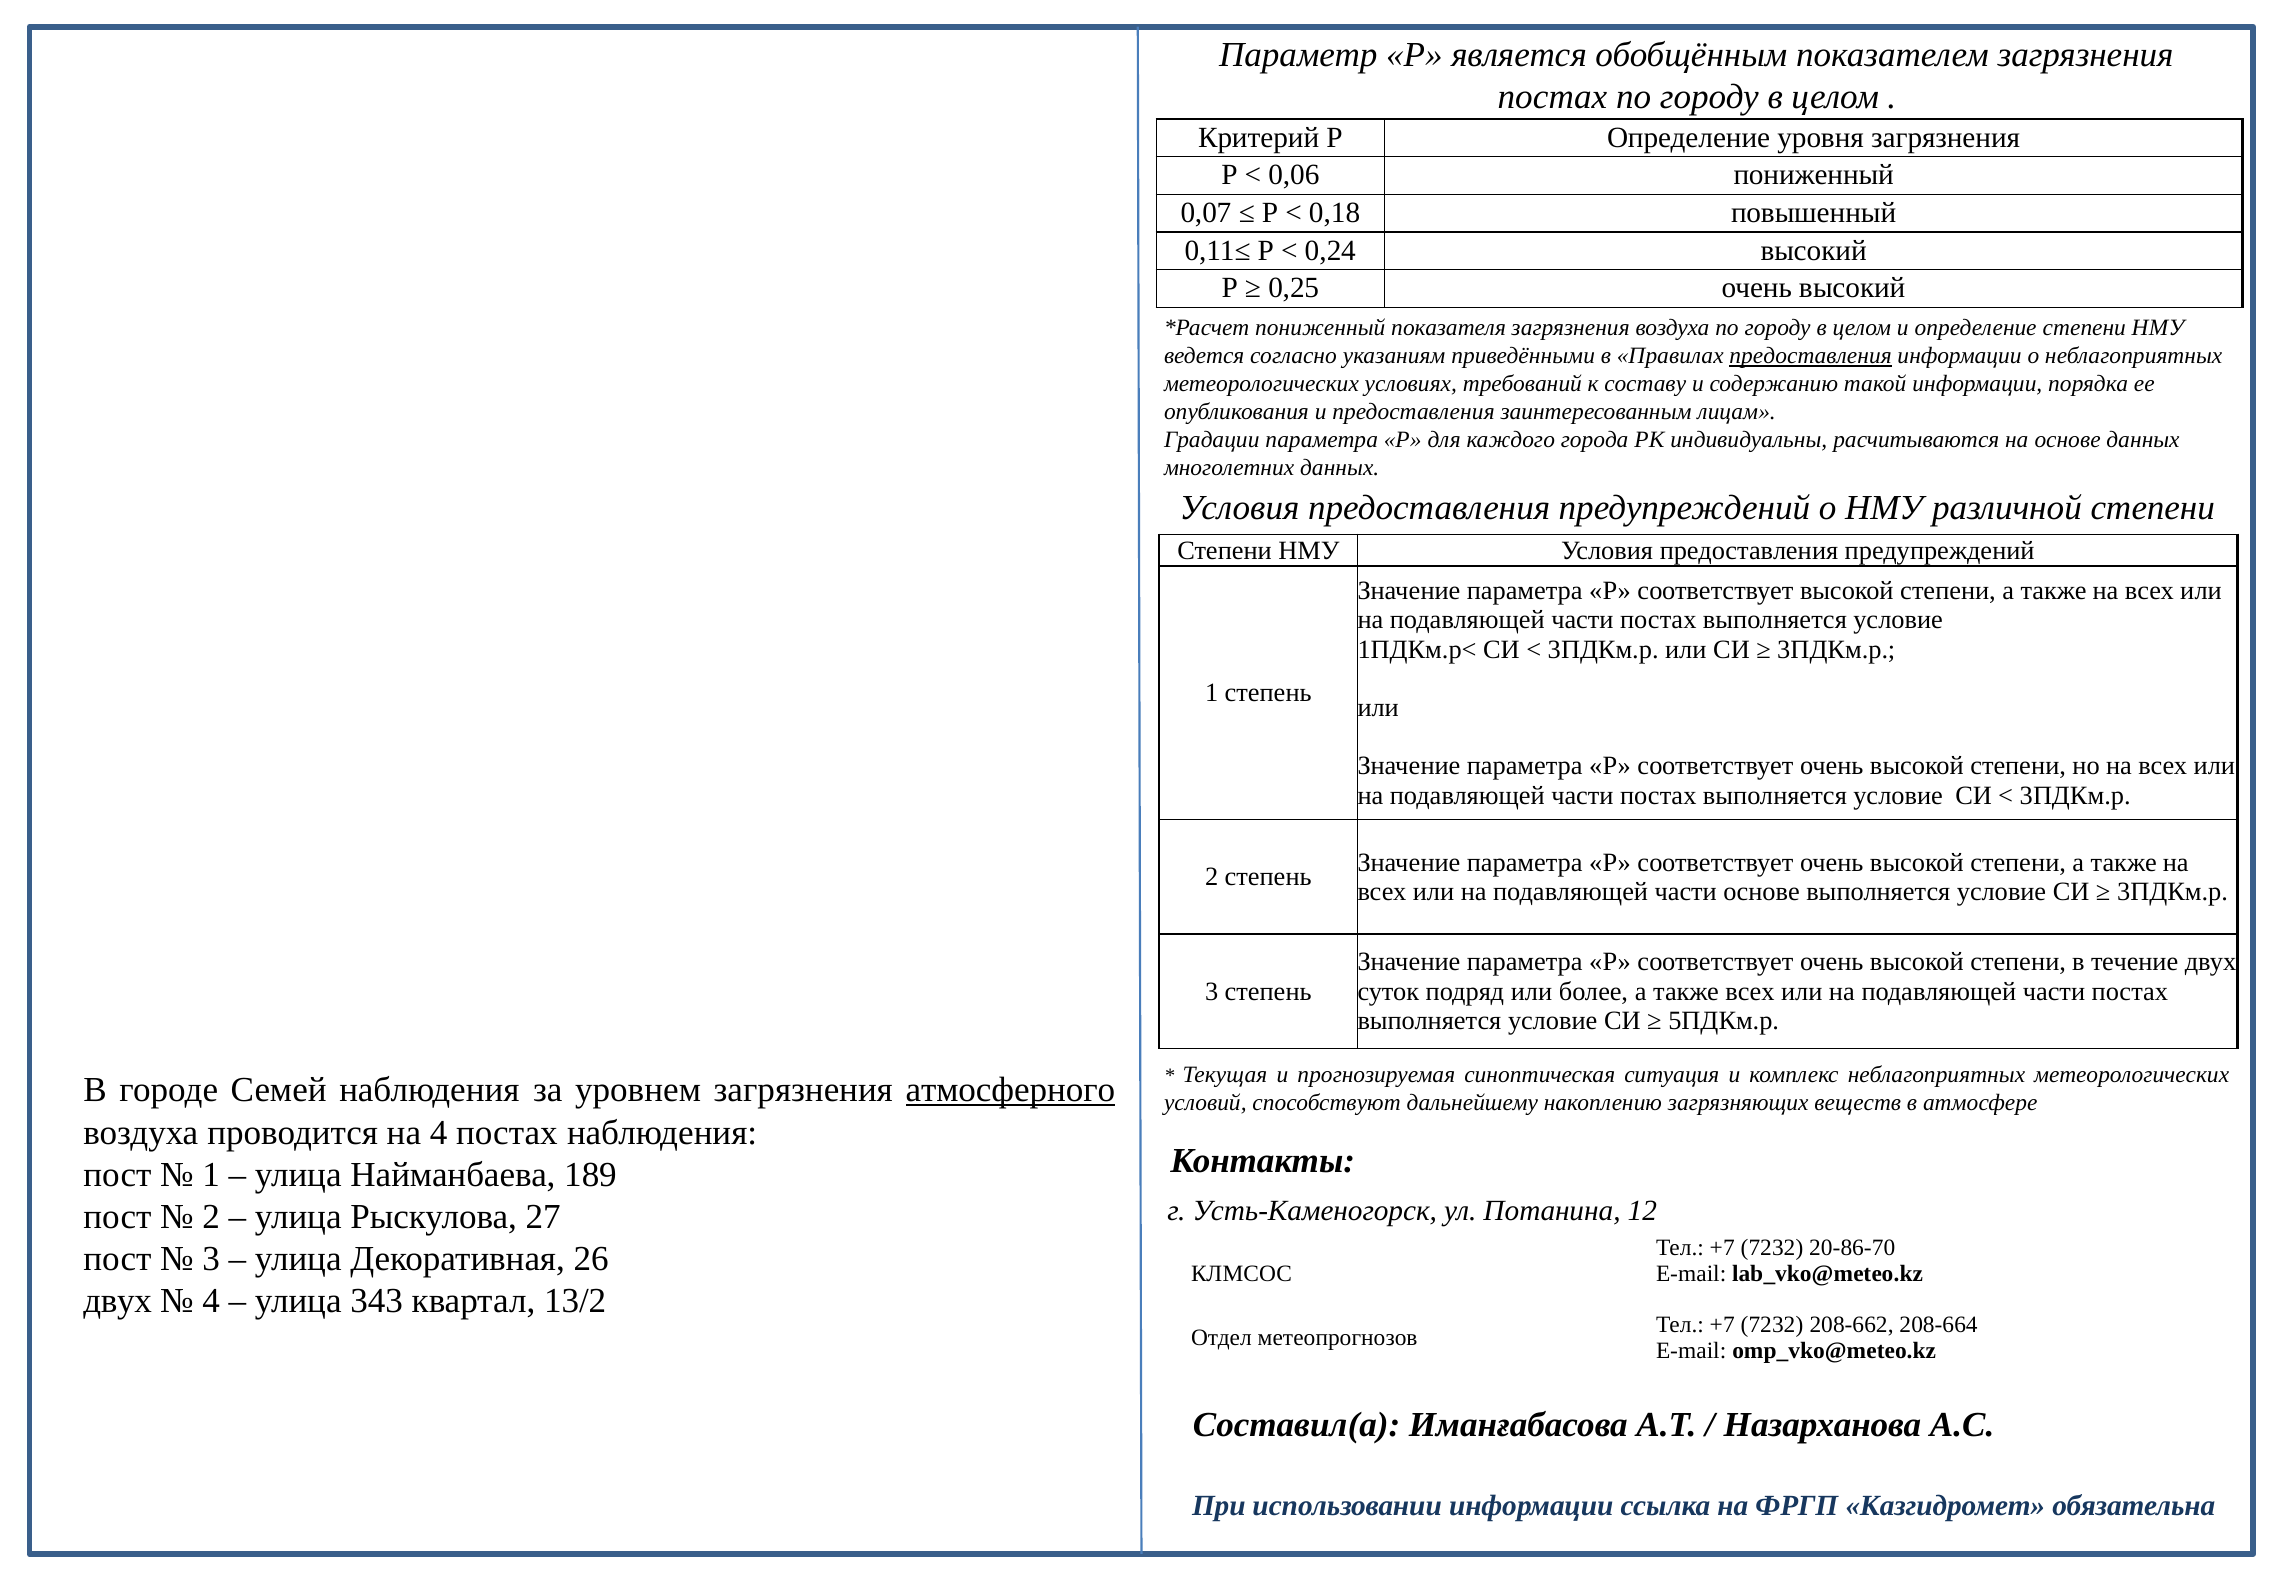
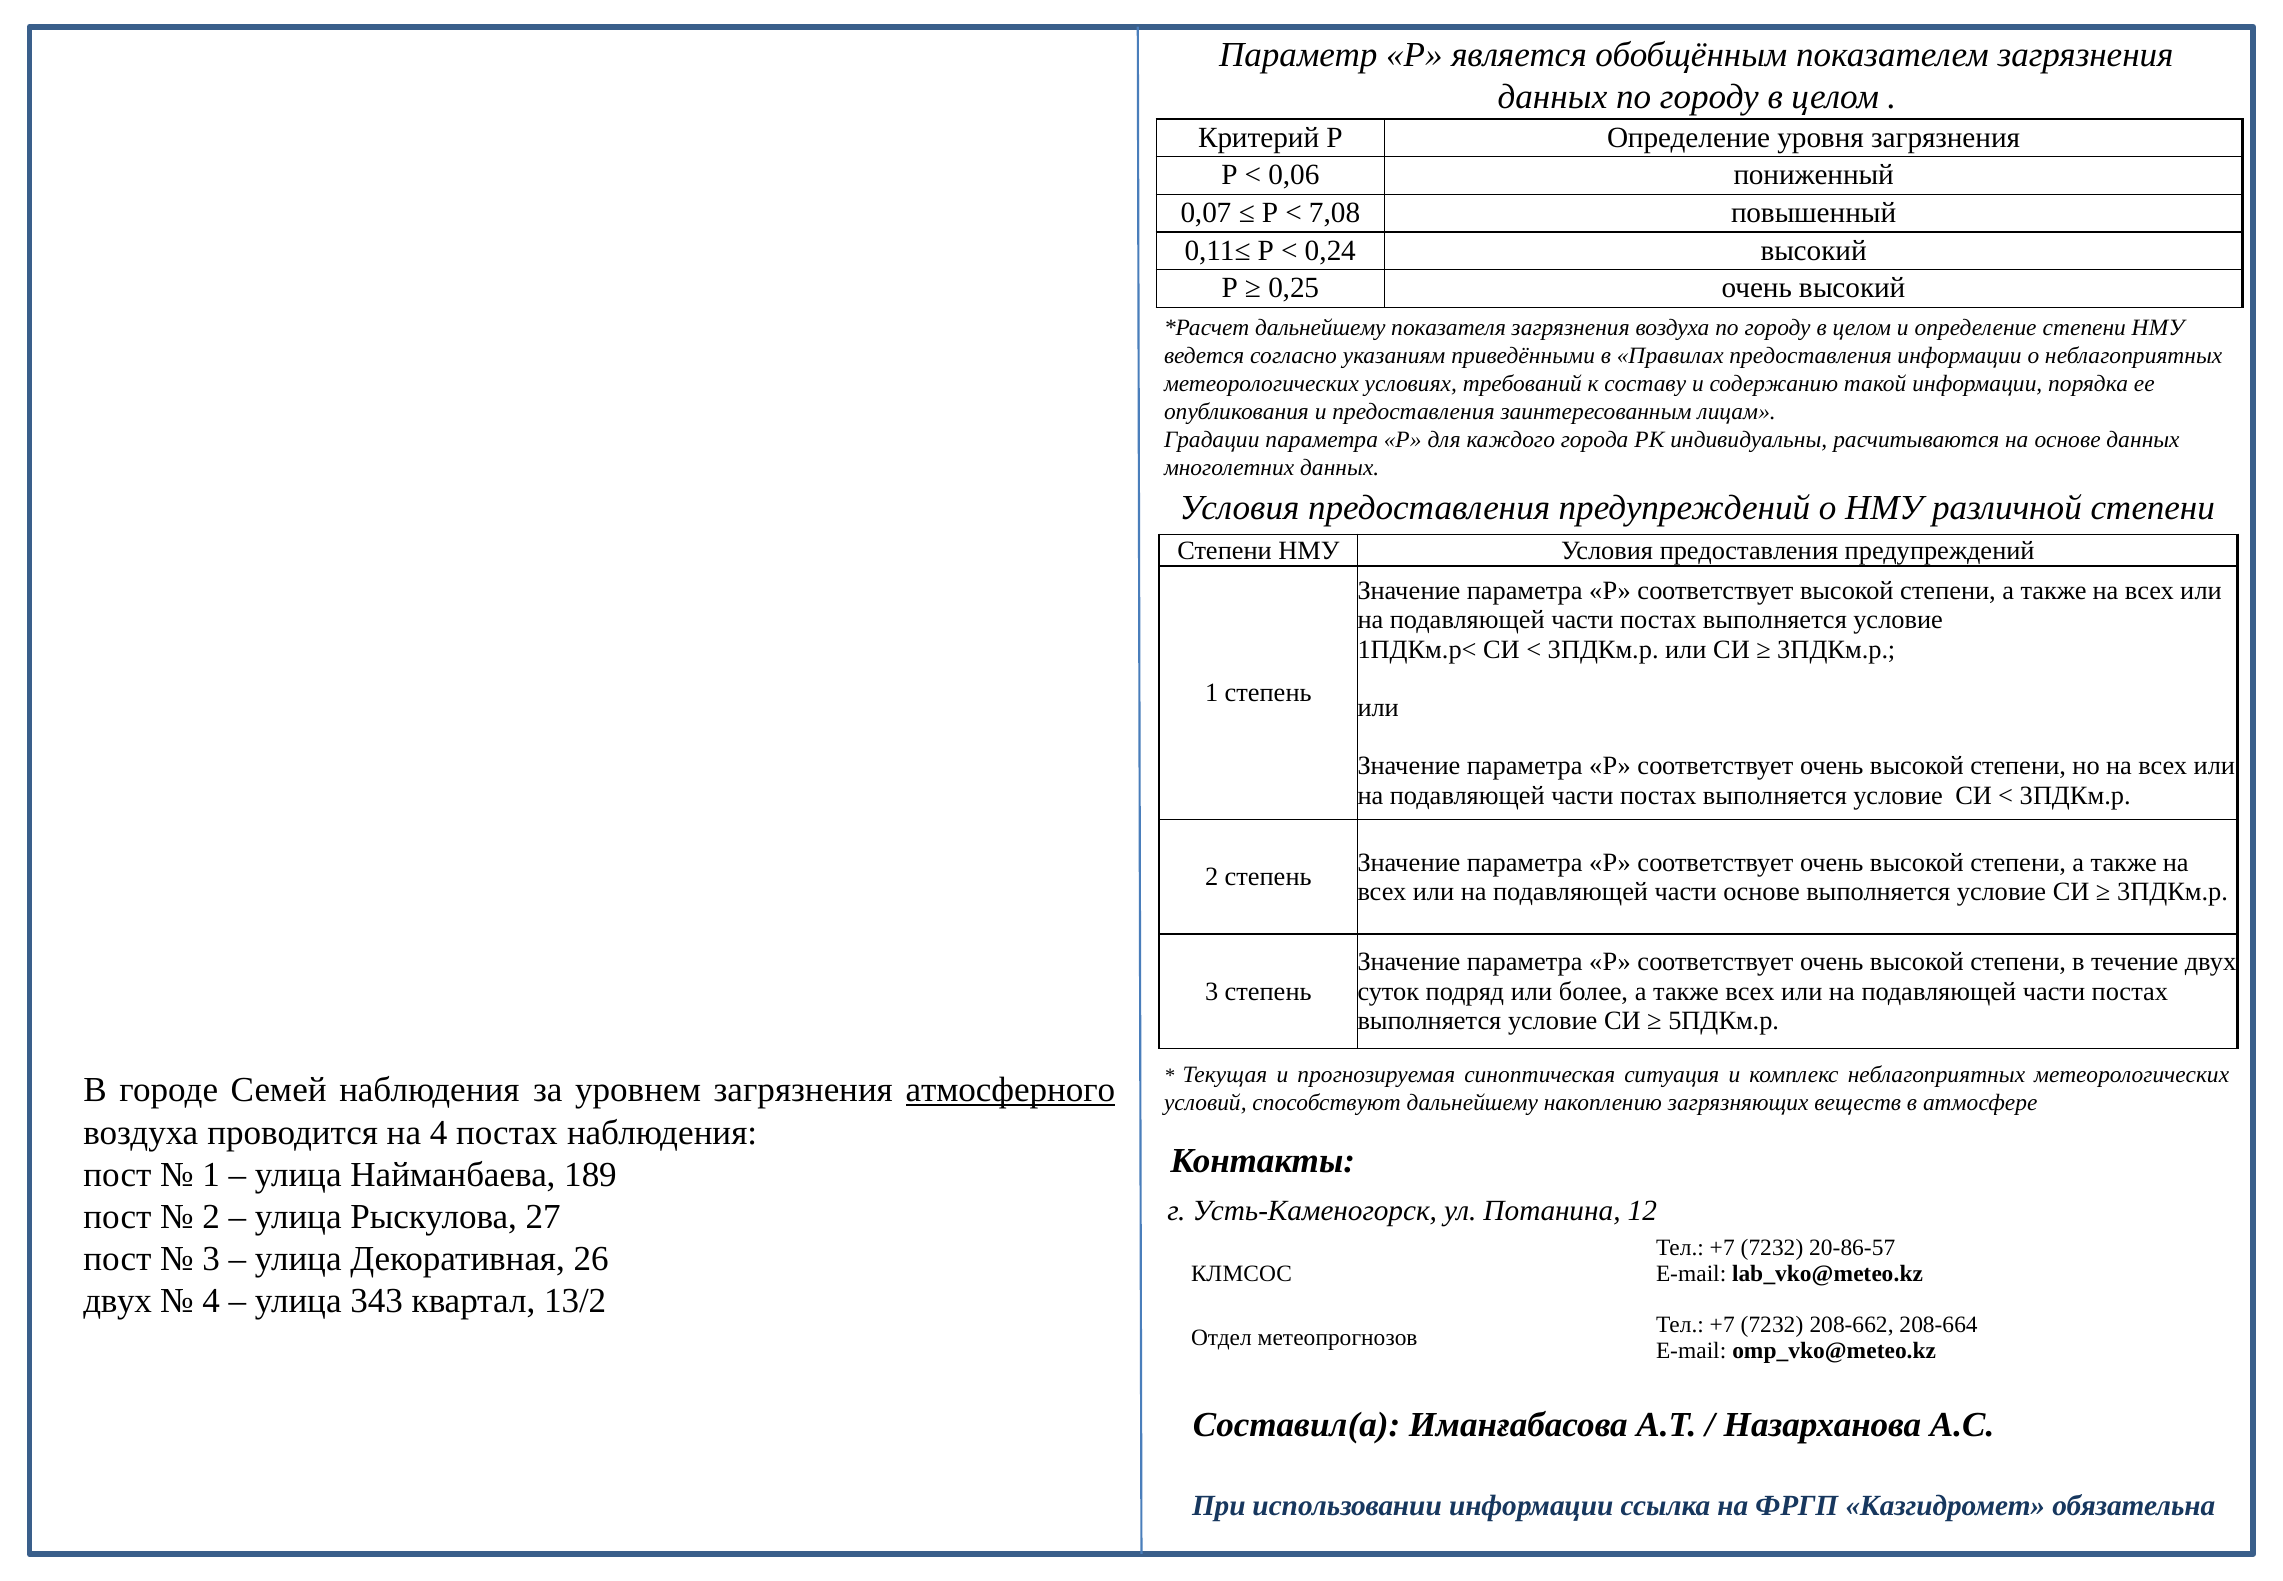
постах at (1552, 97): постах -> данных
0,18: 0,18 -> 7,08
пониженный at (1320, 328): пониженный -> дальнейшему
предоставления at (1811, 356) underline: present -> none
20-86-70: 20-86-70 -> 20-86-57
